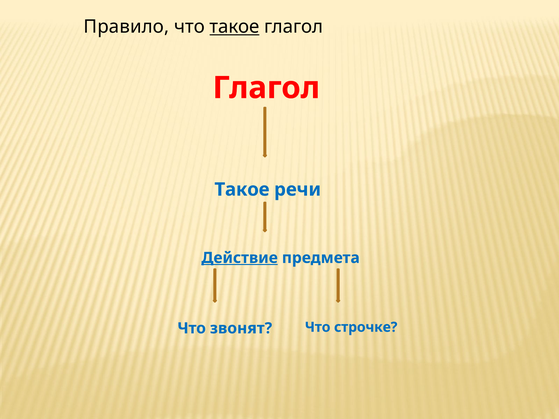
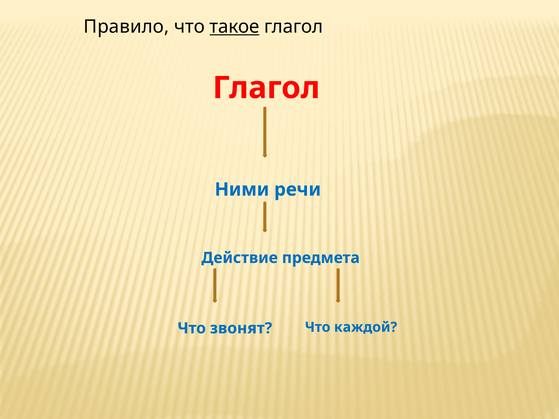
Такое at (242, 190): Такое -> Ними
Действие underline: present -> none
строчке: строчке -> каждой
